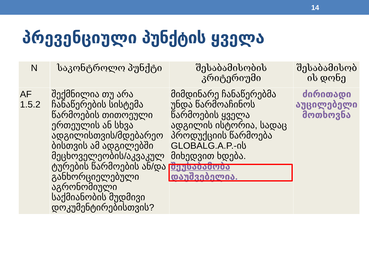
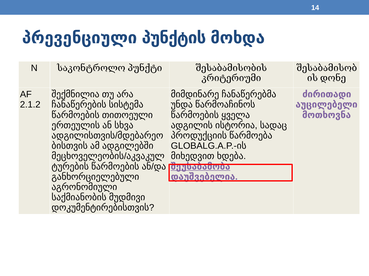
პუნქტის ყველა: ყველა -> მოხდა
1.5.2: 1.5.2 -> 2.1.2
